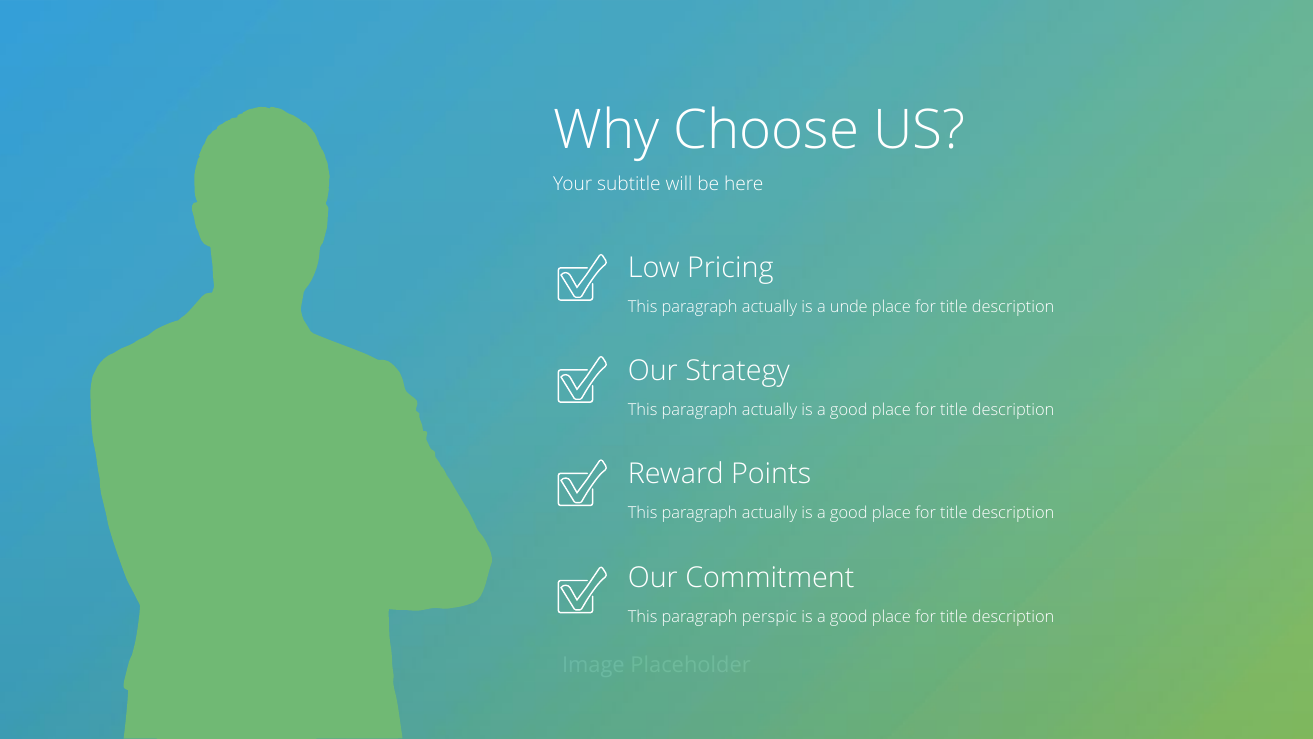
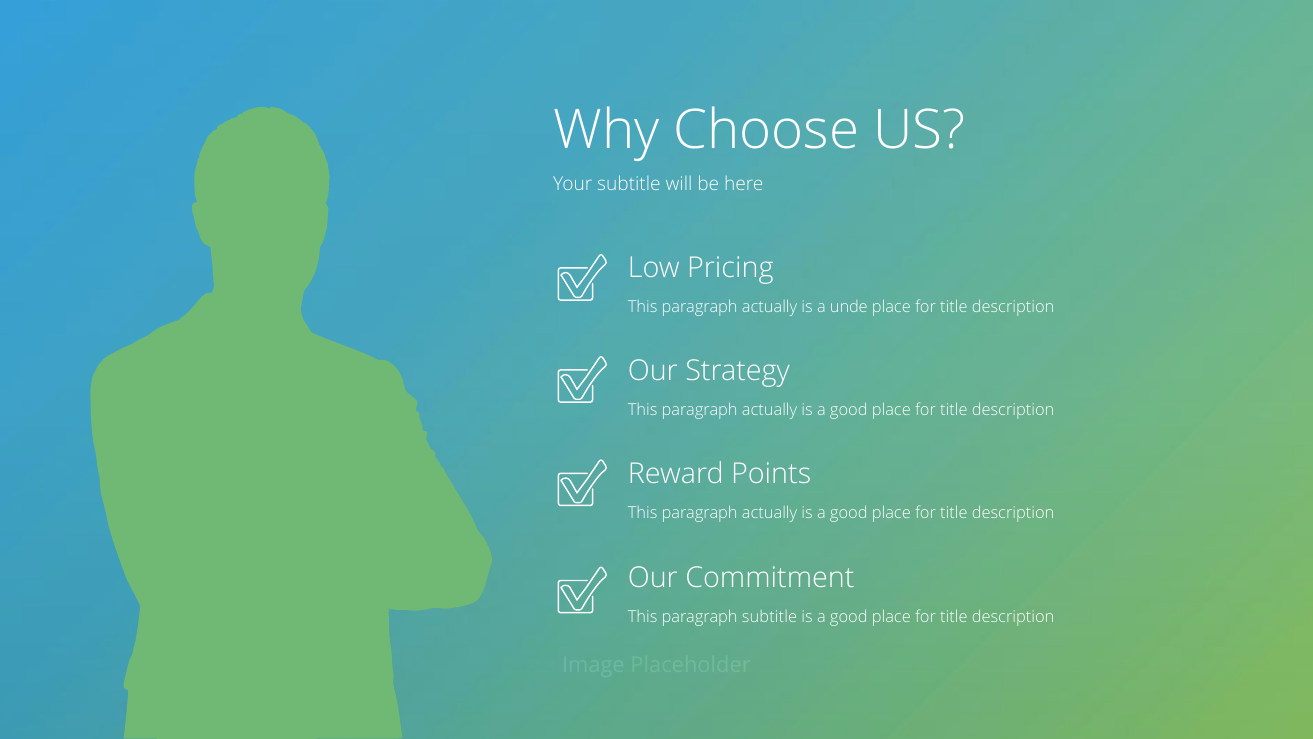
paragraph perspic: perspic -> subtitle
